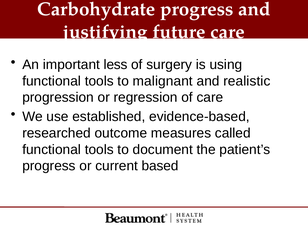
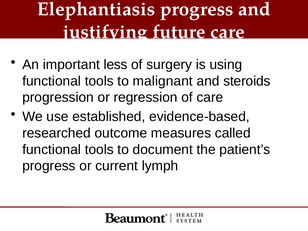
Carbohydrate: Carbohydrate -> Elephantiasis
realistic: realistic -> steroids
based: based -> lymph
